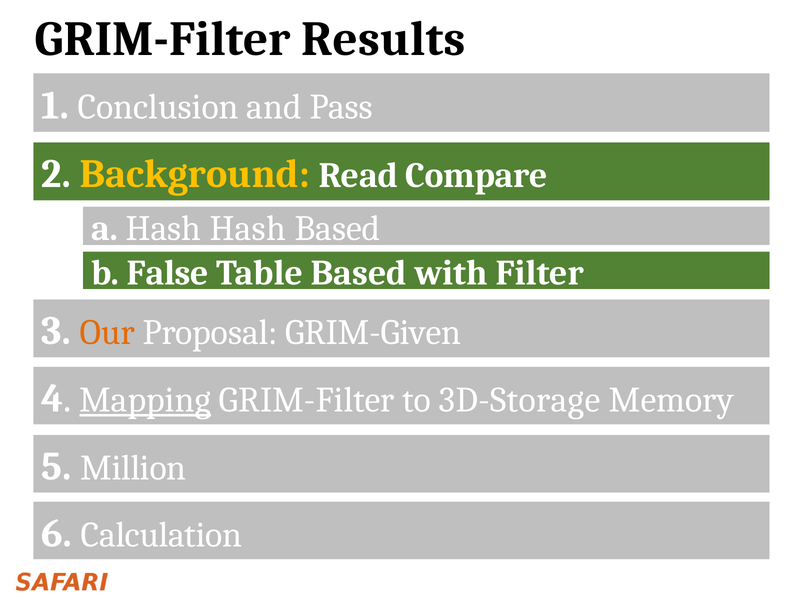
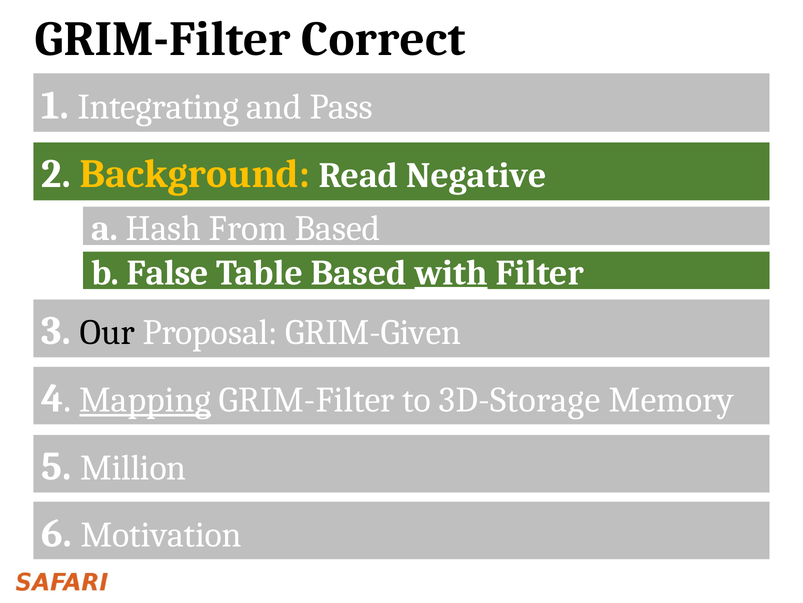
Results: Results -> Correct
Conclusion: Conclusion -> Integrating
Compare: Compare -> Negative
Hash Hash: Hash -> From
with underline: none -> present
Our colour: orange -> black
Calculation: Calculation -> Motivation
